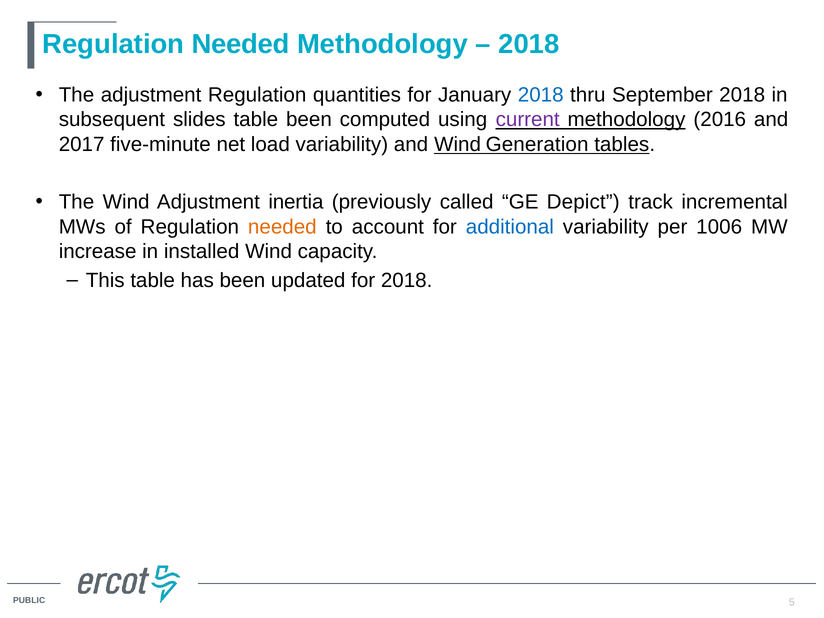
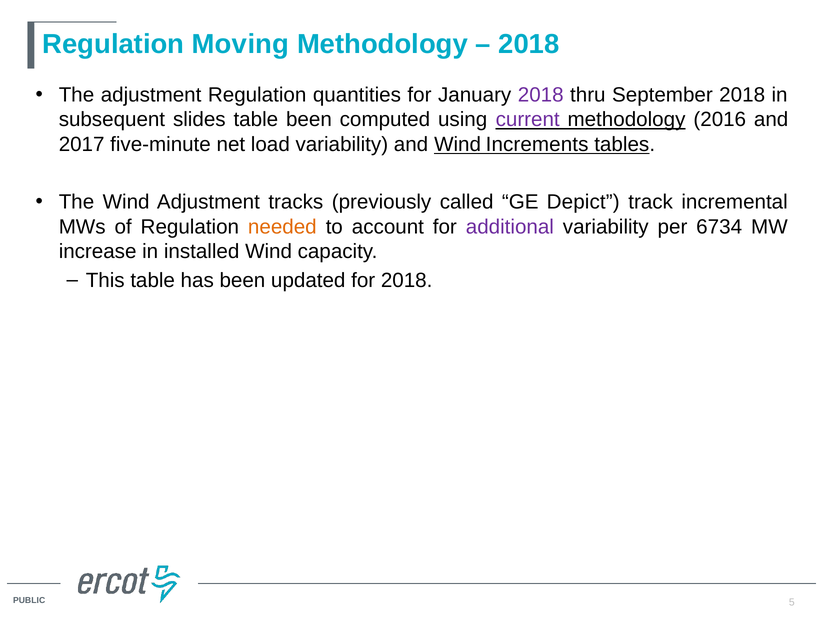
Needed at (241, 44): Needed -> Moving
2018 at (541, 95) colour: blue -> purple
Generation: Generation -> Increments
inertia: inertia -> tracks
additional colour: blue -> purple
1006: 1006 -> 6734
